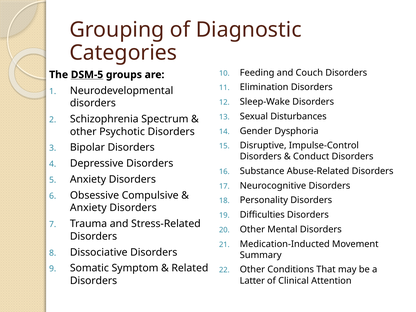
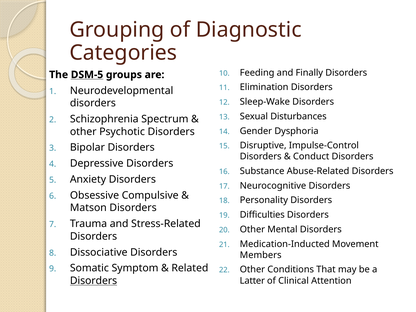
Couch: Couch -> Finally
Anxiety at (88, 208): Anxiety -> Matson
Summary: Summary -> Members
Disorders at (94, 281) underline: none -> present
